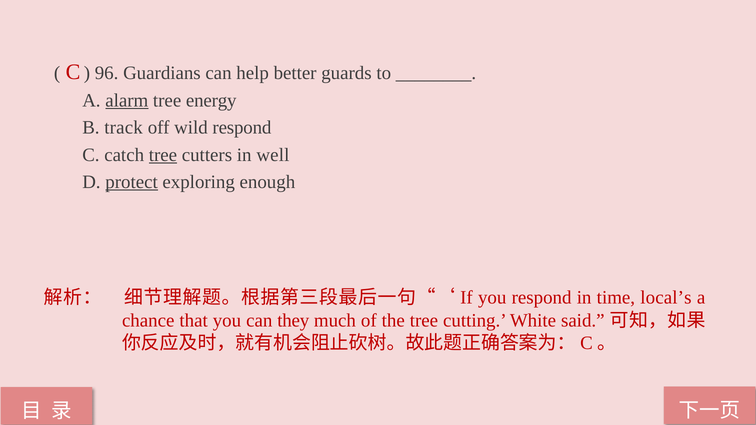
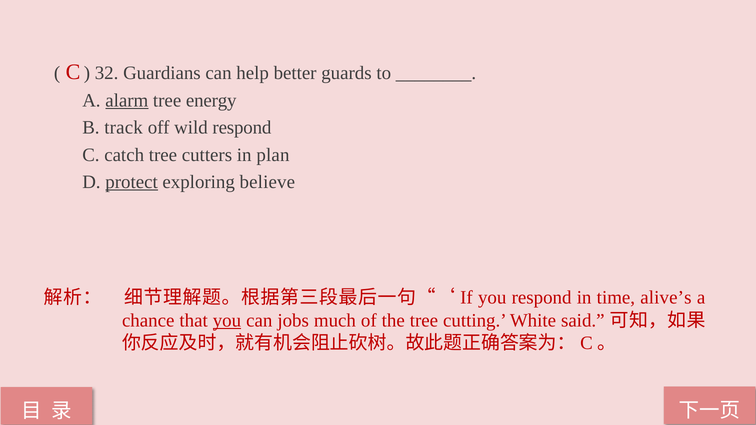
96: 96 -> 32
tree at (163, 155) underline: present -> none
well: well -> plan
enough: enough -> believe
local’s: local’s -> alive’s
you at (227, 321) underline: none -> present
they: they -> jobs
